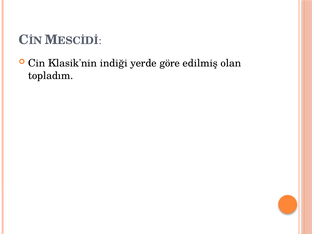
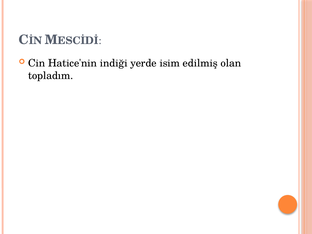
Klasik'nin: Klasik'nin -> Hatice'nin
göre: göre -> isim
